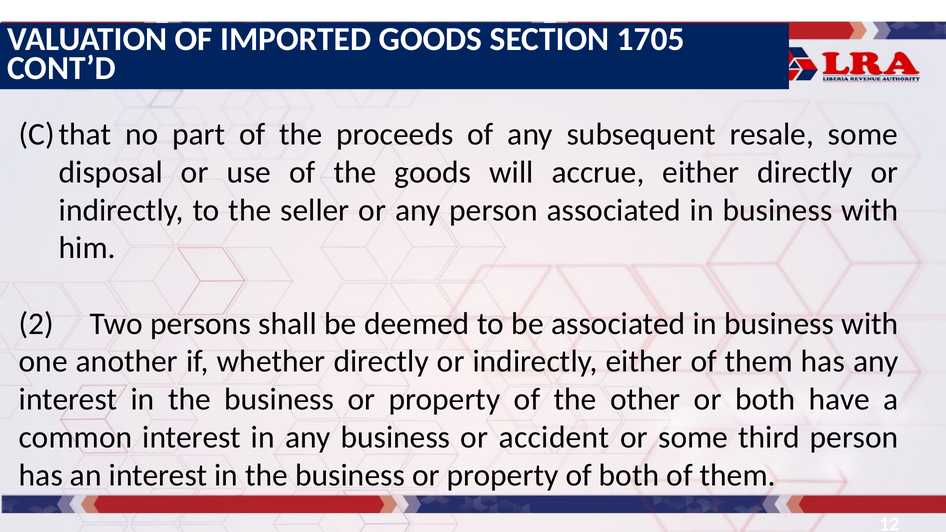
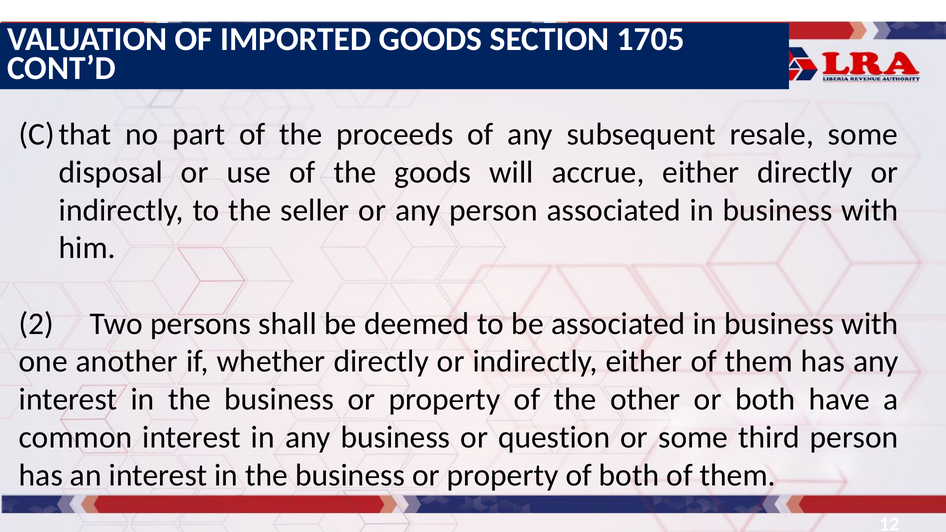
accident: accident -> question
